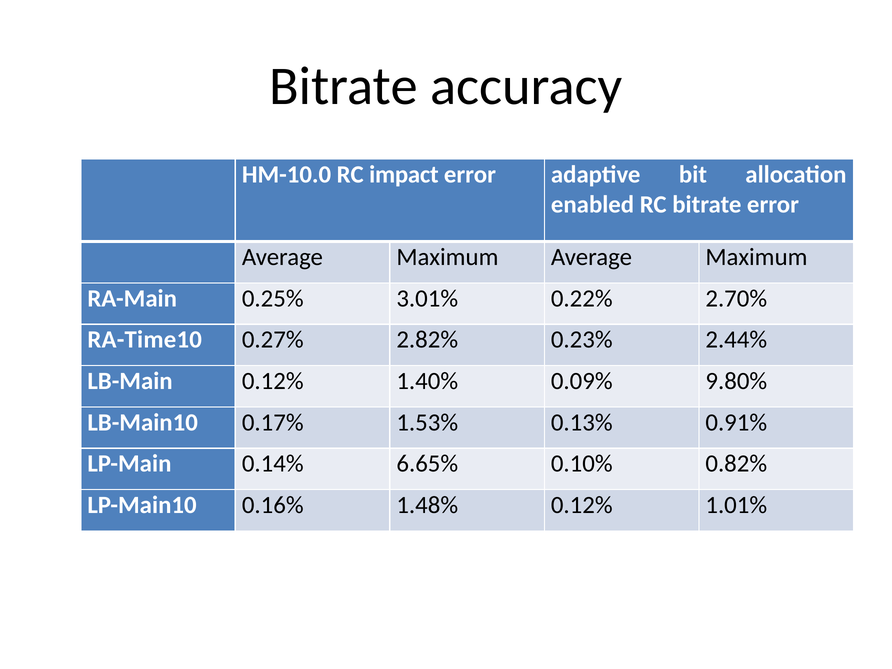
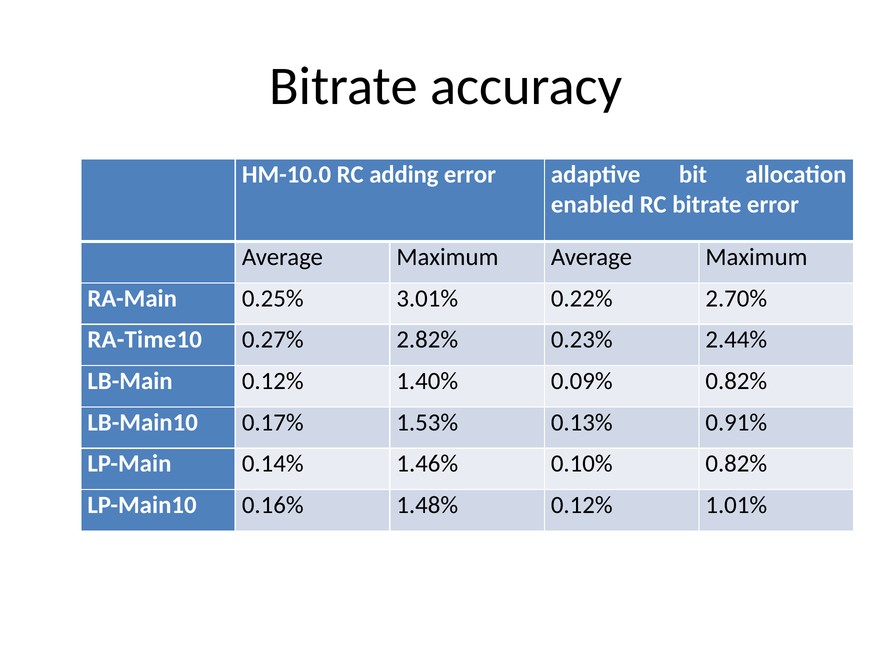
impact: impact -> adding
0.09% 9.80%: 9.80% -> 0.82%
6.65%: 6.65% -> 1.46%
